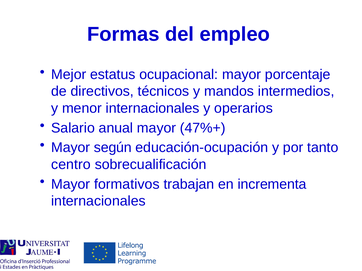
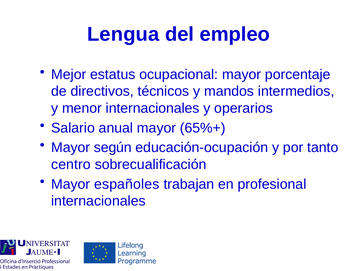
Formas: Formas -> Lengua
47%+: 47%+ -> 65%+
formativos: formativos -> españoles
incrementa: incrementa -> profesional
